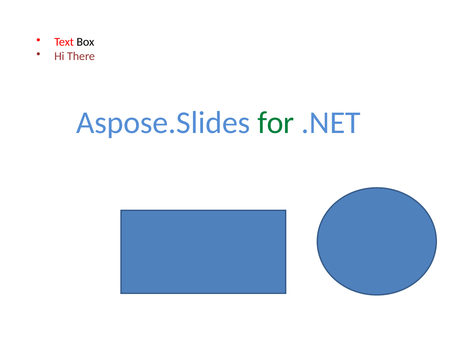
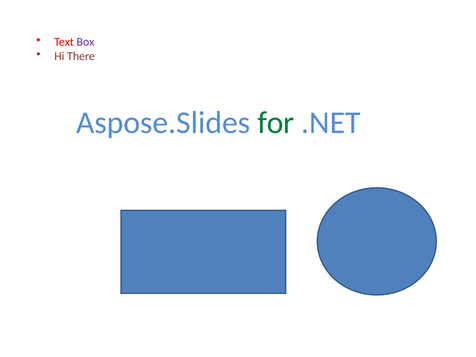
Box colour: black -> purple
